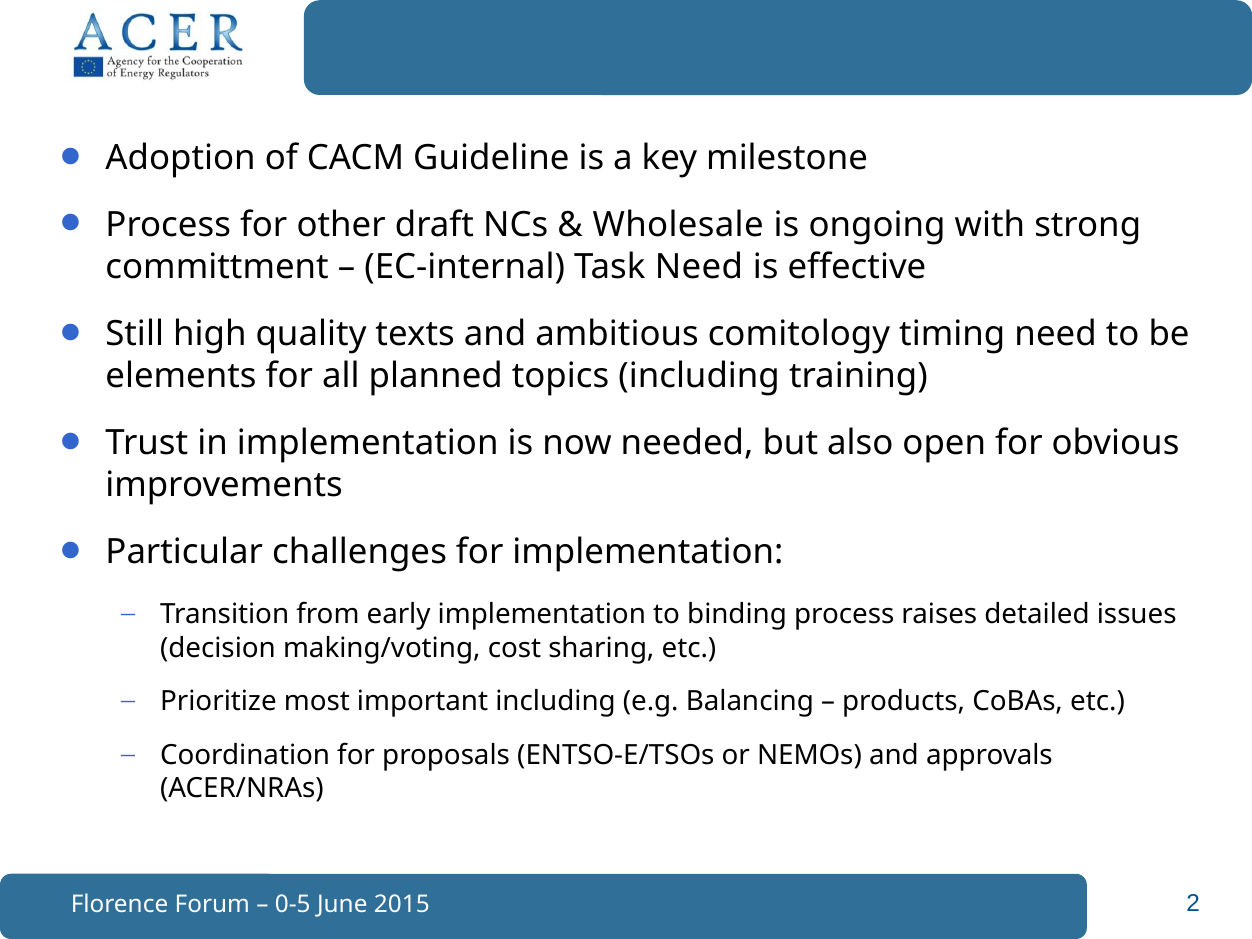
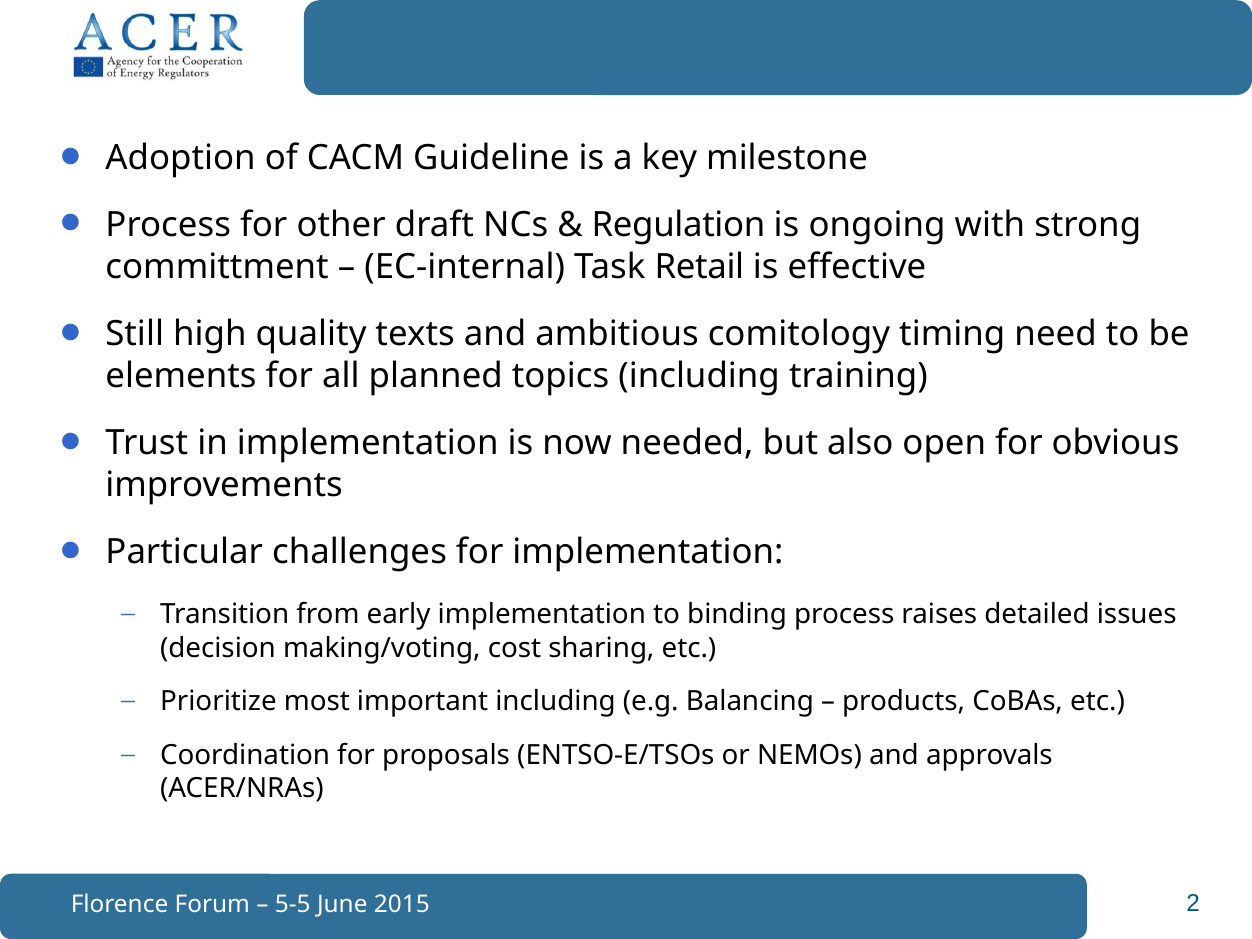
Wholesale: Wholesale -> Regulation
Task Need: Need -> Retail
0-5: 0-5 -> 5-5
